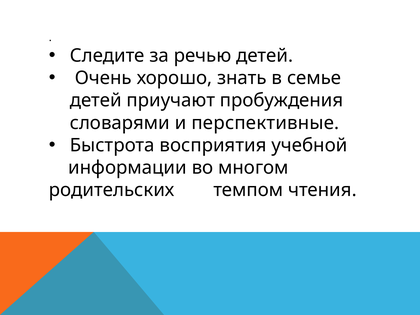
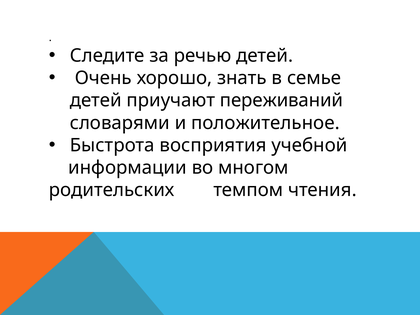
пробуждения: пробуждения -> переживаний
перспективные: перспективные -> положительное
